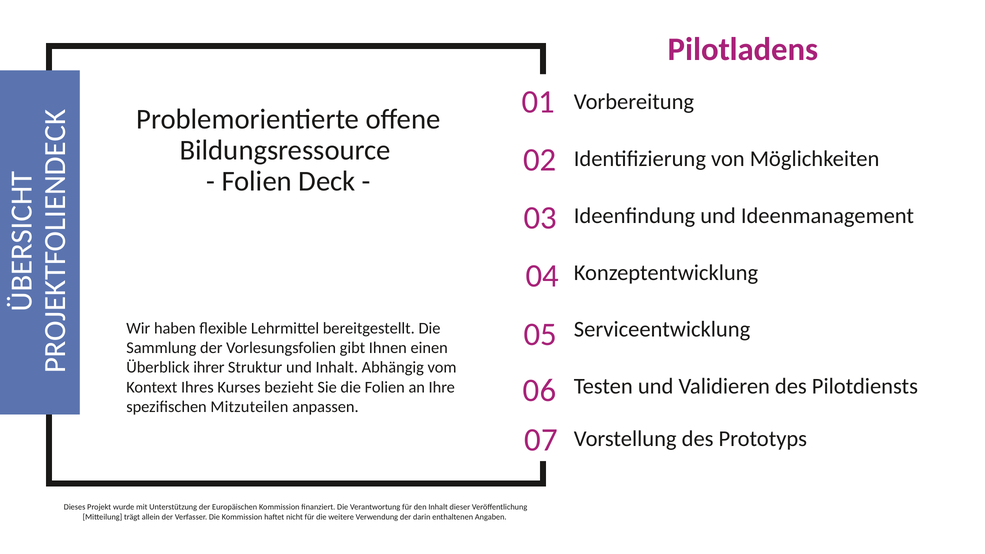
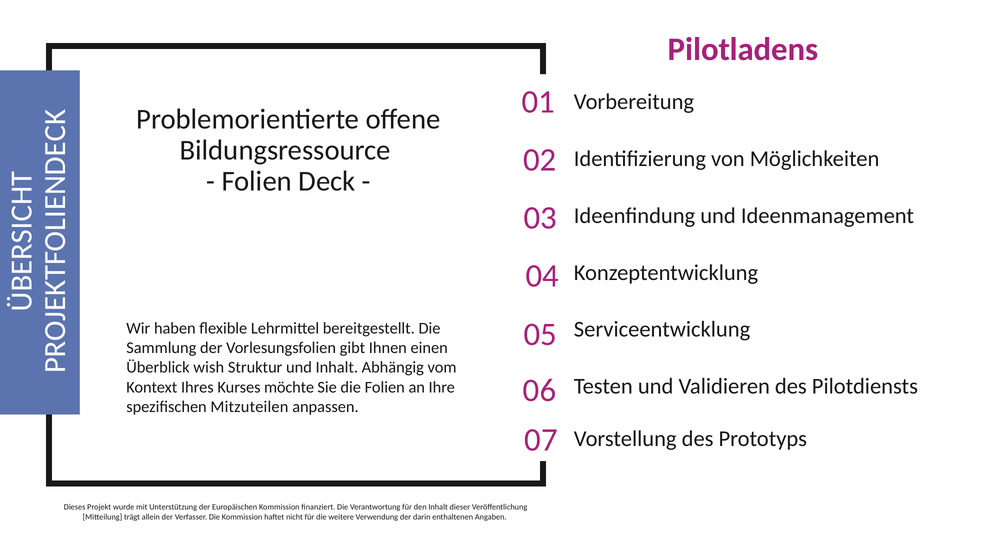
ihrer: ihrer -> wish
bezieht: bezieht -> möchte
